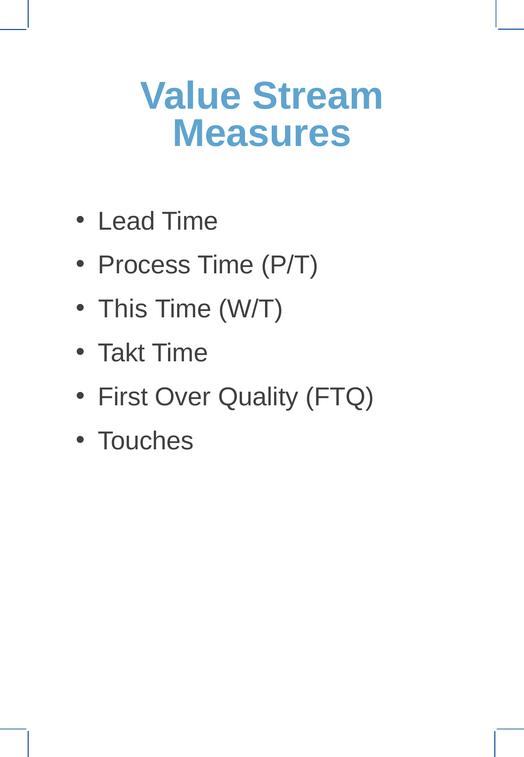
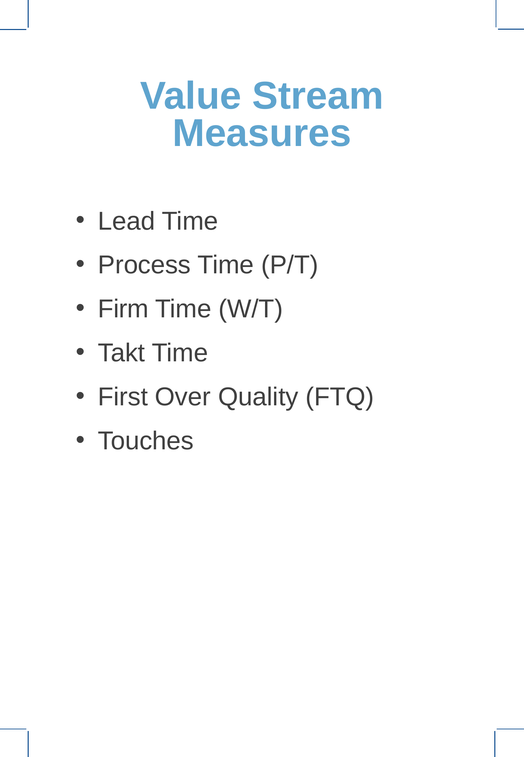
This: This -> Firm
